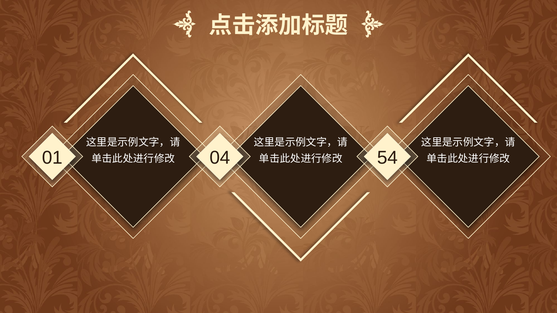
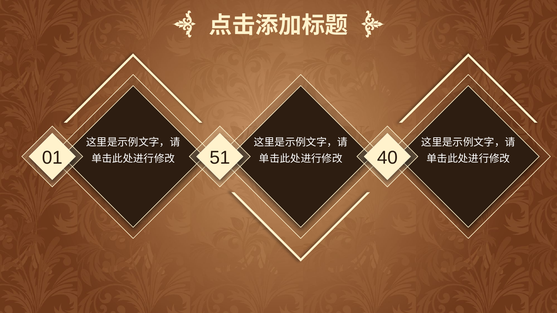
04: 04 -> 51
54: 54 -> 40
